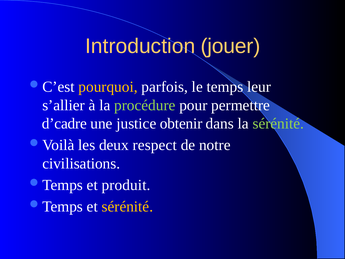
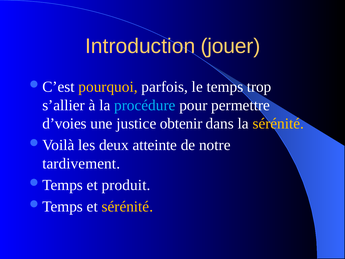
leur: leur -> trop
procédure colour: light green -> light blue
d’cadre: d’cadre -> d’voies
sérénité at (278, 124) colour: light green -> yellow
respect: respect -> atteinte
civilisations: civilisations -> tardivement
